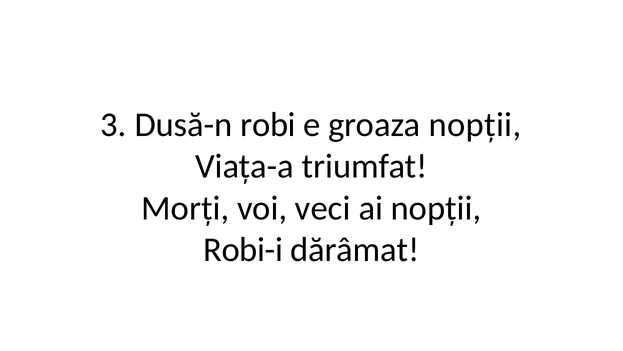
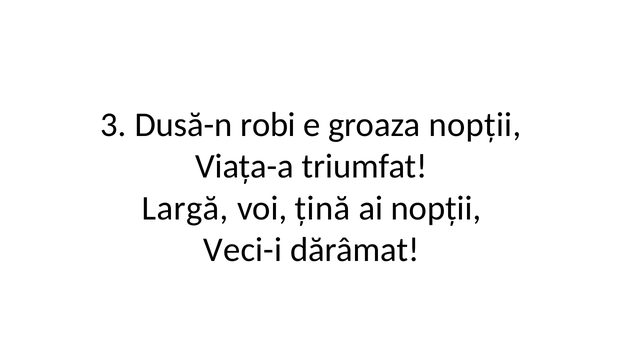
Morți: Morți -> Largă
veci: veci -> țină
Robi-i: Robi-i -> Veci-i
